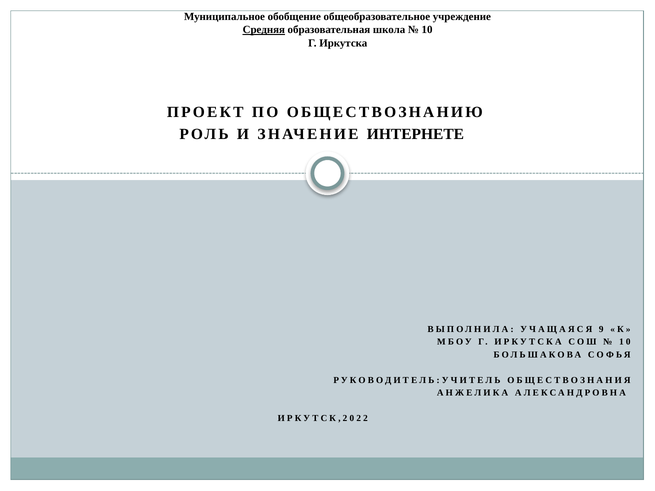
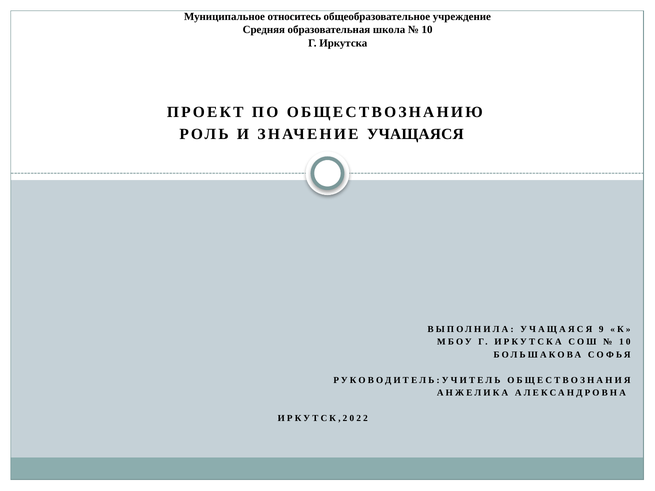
обобщение: обобщение -> относитесь
Средняя underline: present -> none
ЗНАЧЕНИЕ ИНТЕРНЕТЕ: ИНТЕРНЕТЕ -> УЧАЩАЯСЯ
